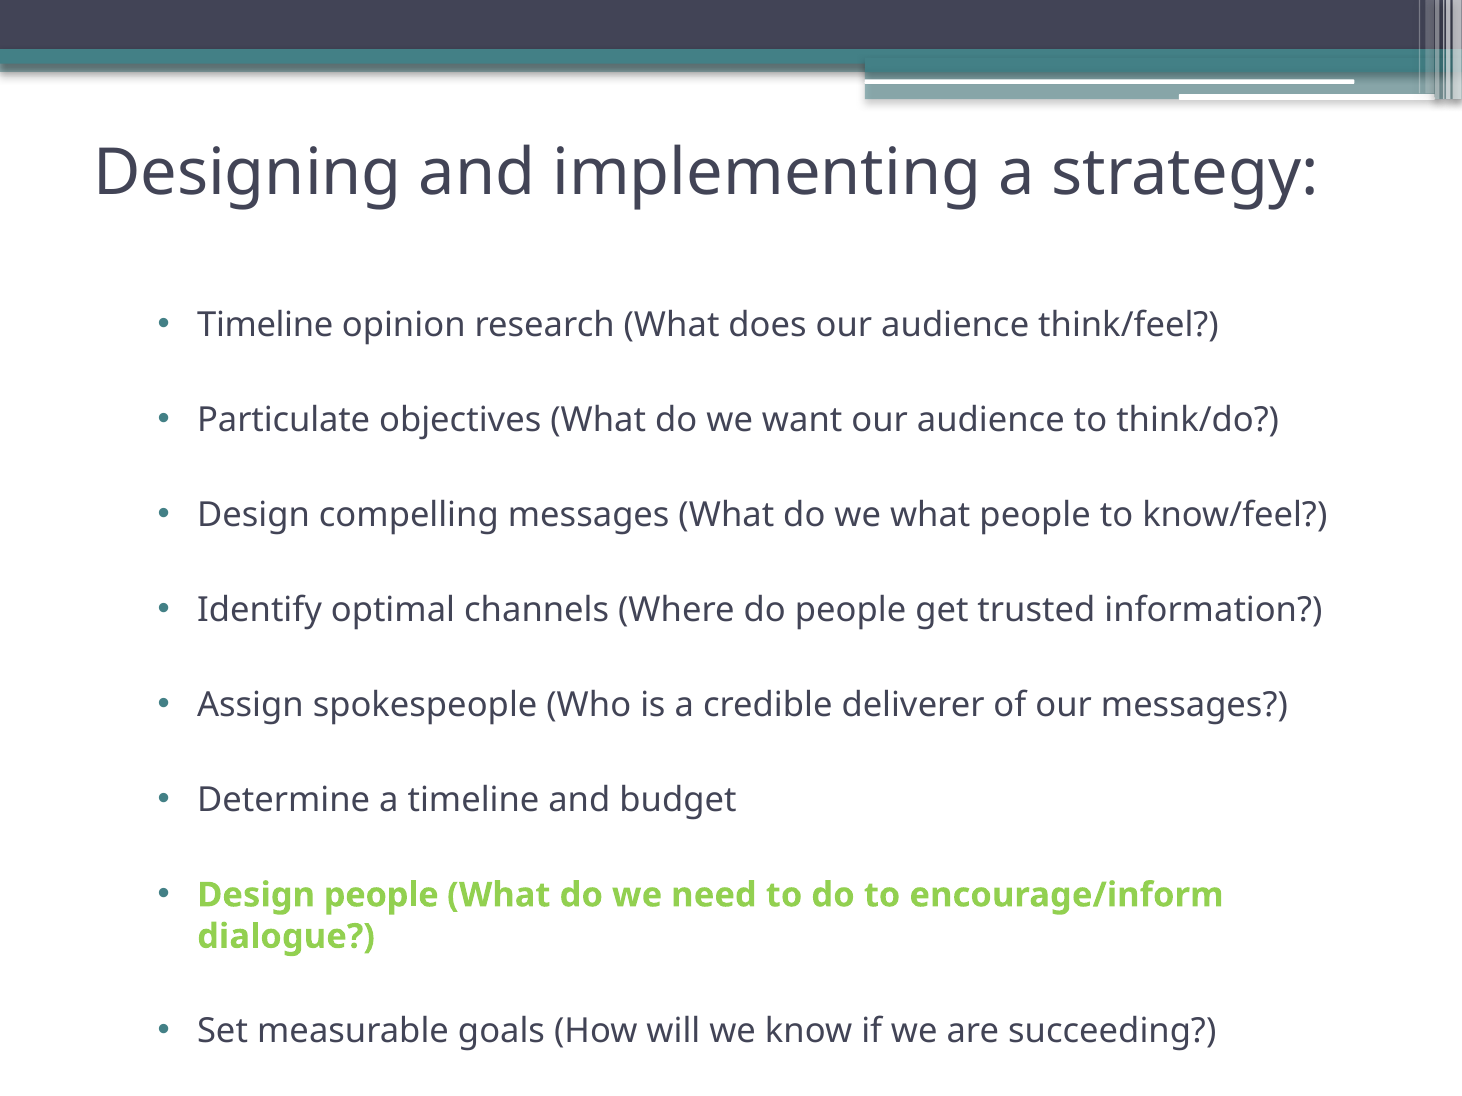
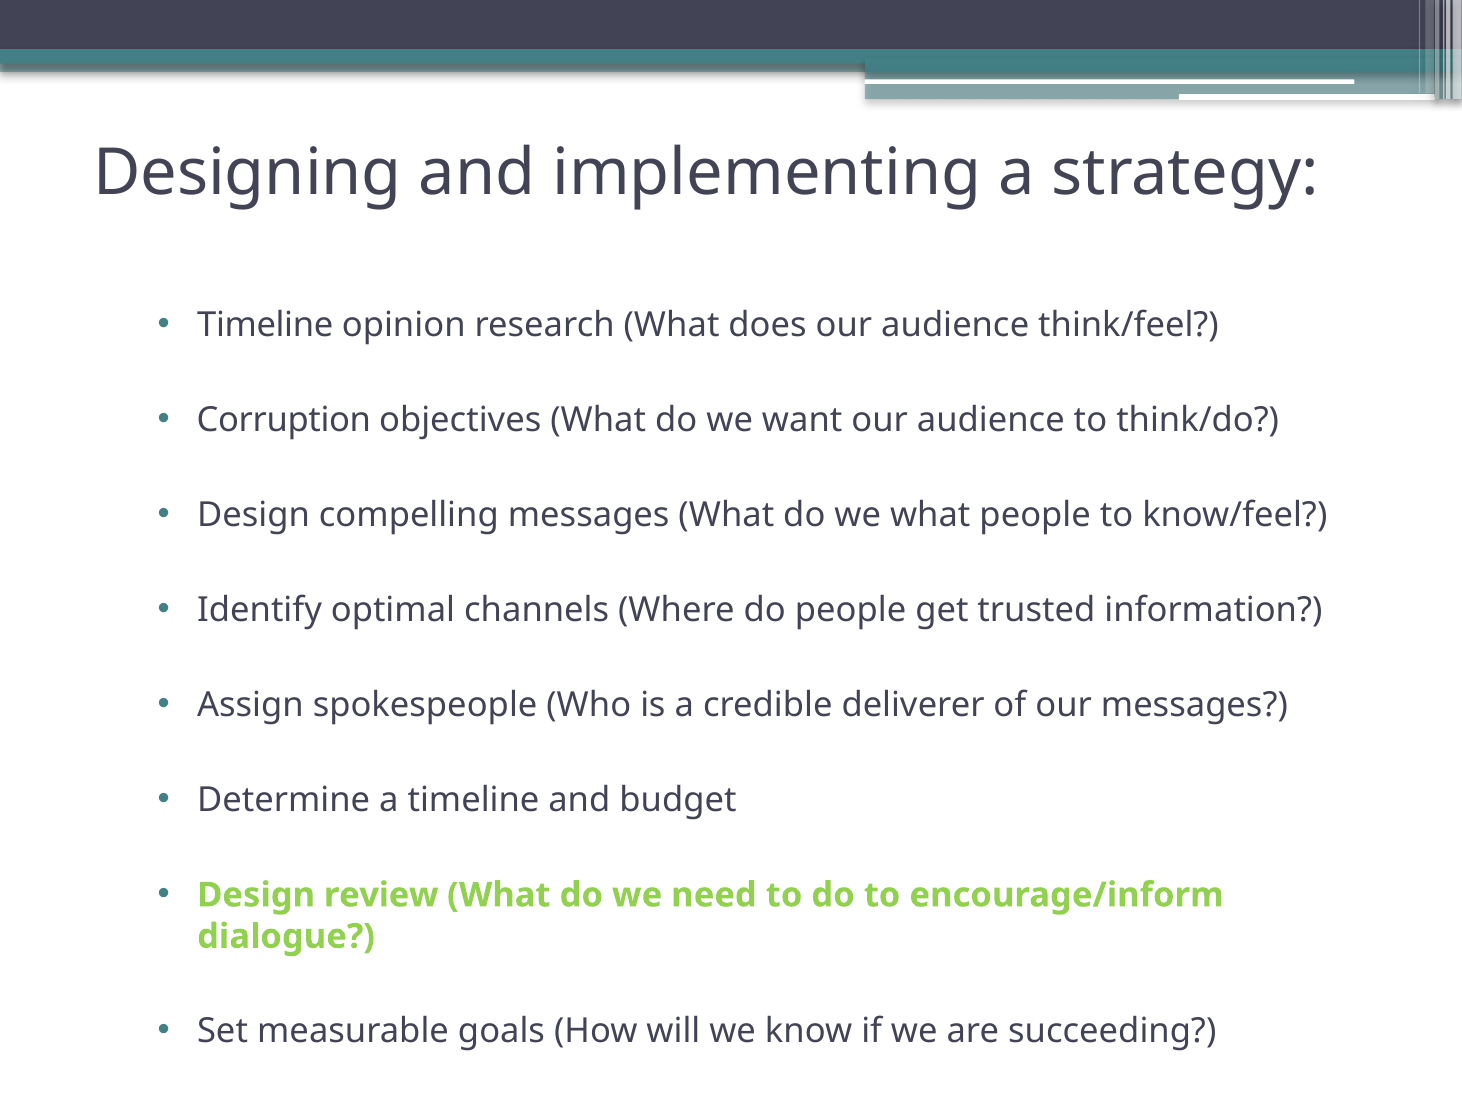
Particulate: Particulate -> Corruption
Design people: people -> review
